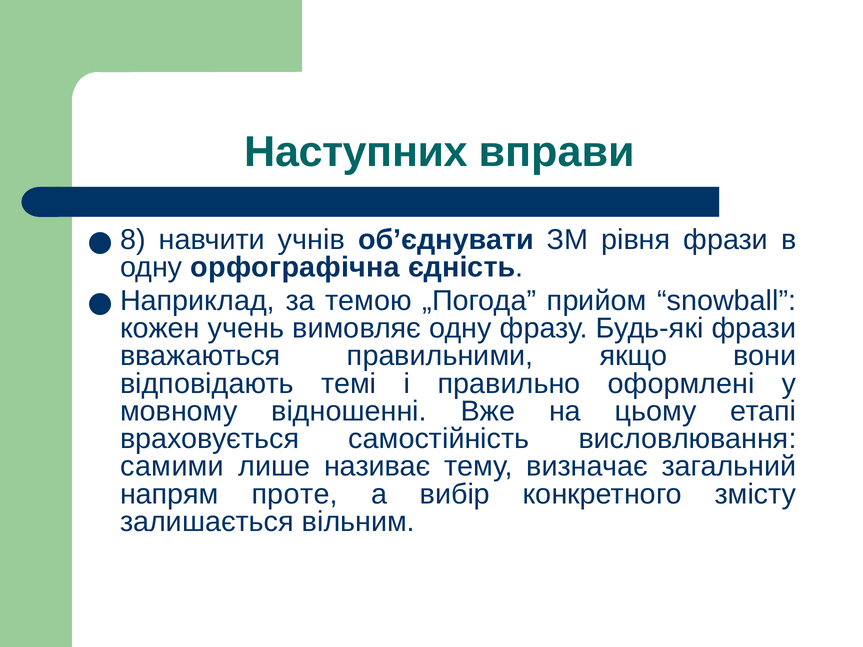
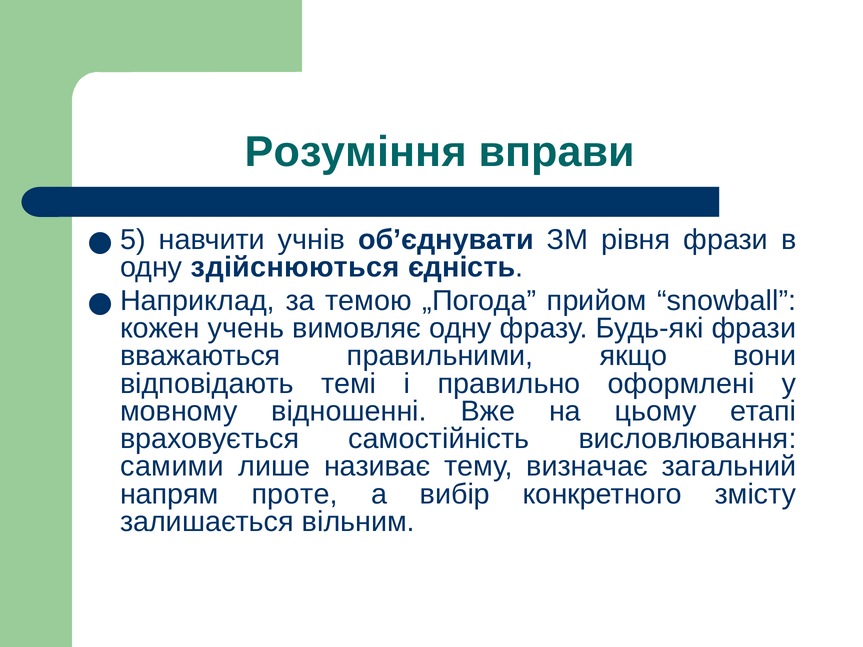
Наступних: Наступних -> Розуміння
8: 8 -> 5
орфографічна: орфографічна -> здійснюються
